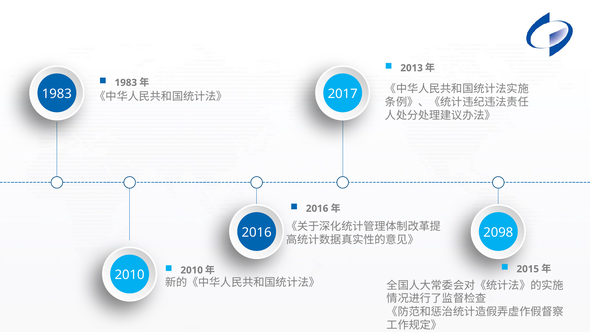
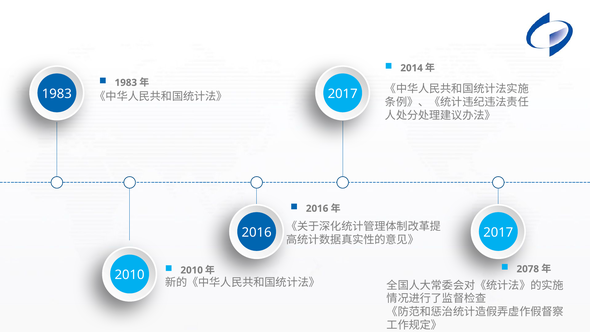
2013: 2013 -> 2014
2098 at (498, 232): 2098 -> 2017
2015: 2015 -> 2078
